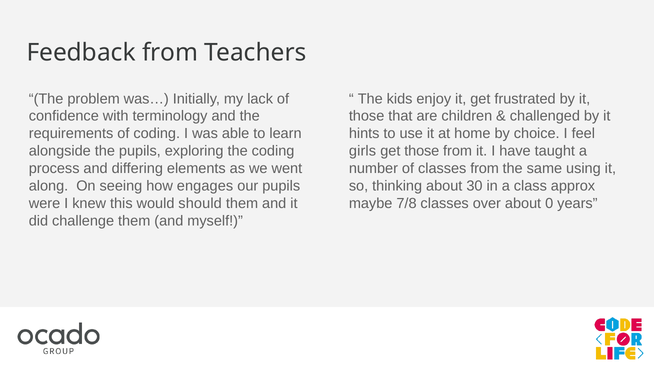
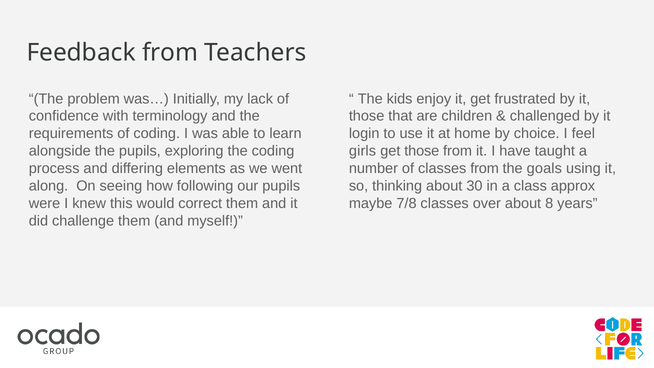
hints: hints -> login
same: same -> goals
engages: engages -> following
should: should -> correct
0: 0 -> 8
